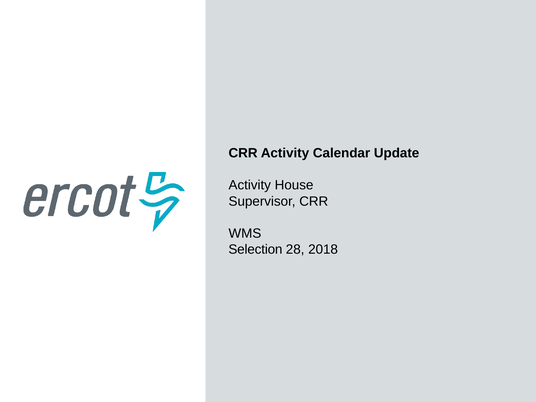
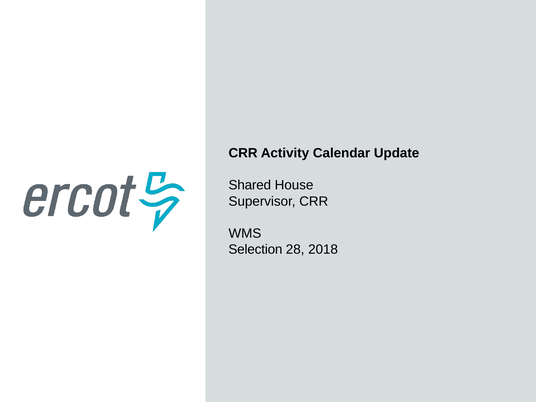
Activity at (250, 185): Activity -> Shared
